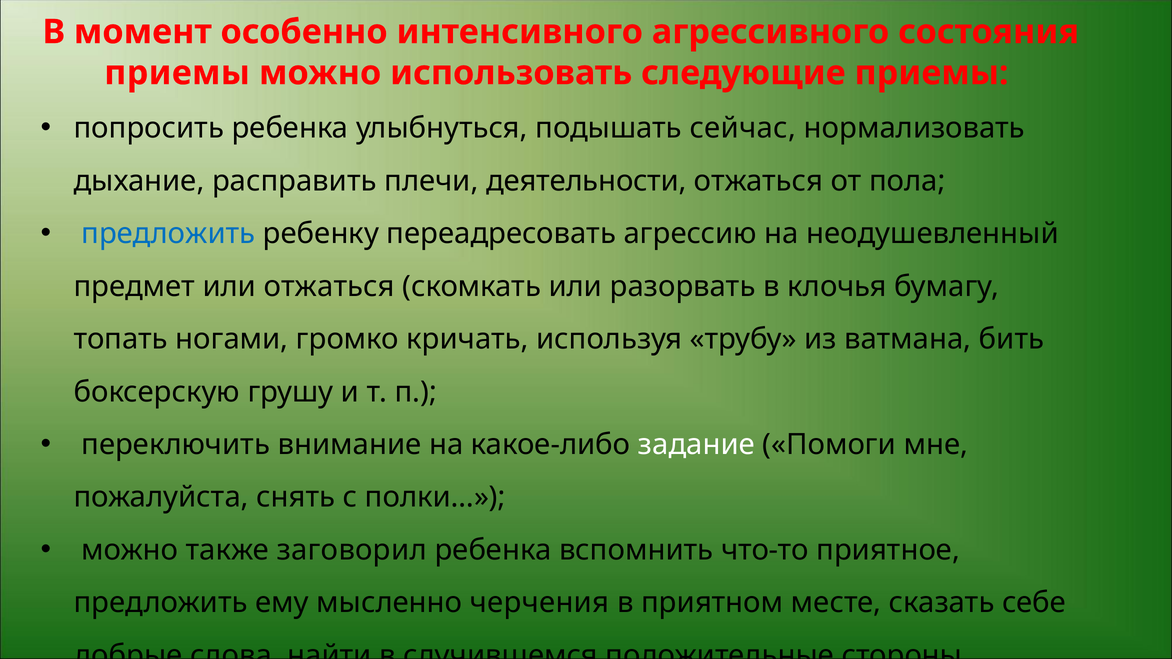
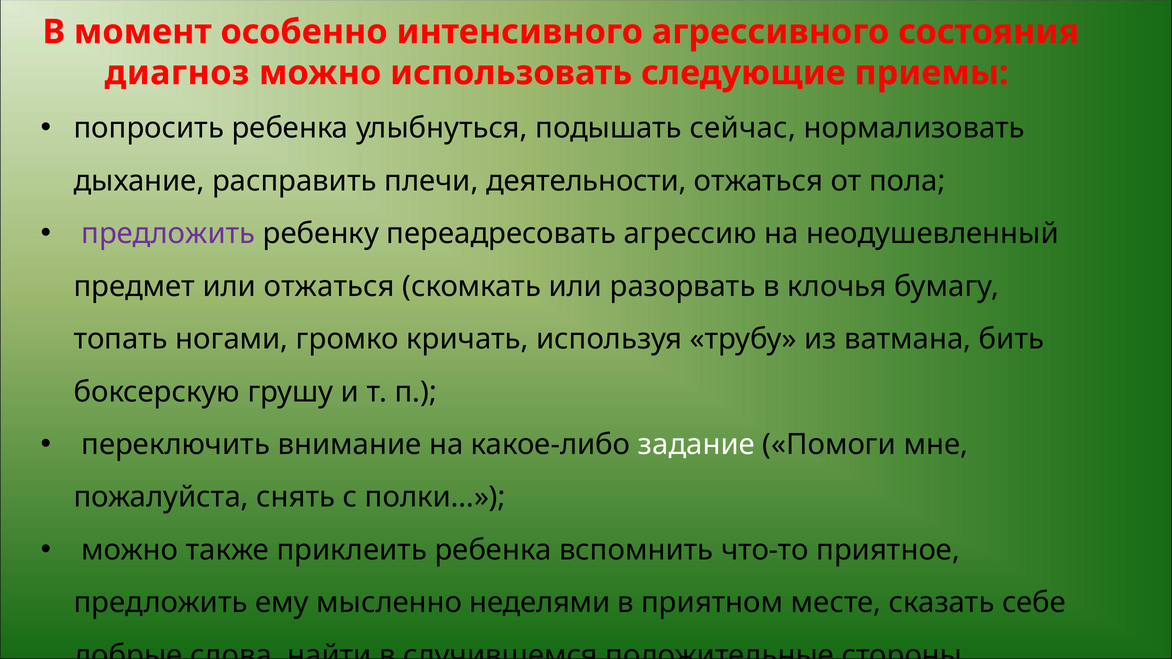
приемы at (177, 73): приемы -> диагноз
предложить at (168, 234) colour: blue -> purple
заговорил: заговорил -> приклеить
черчения: черчения -> неделями
